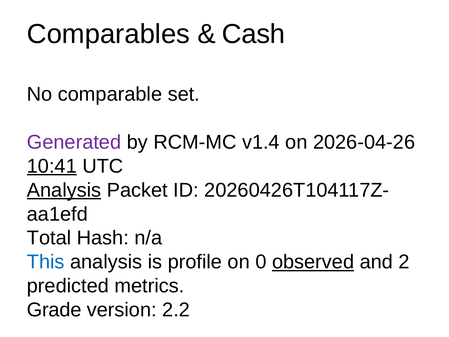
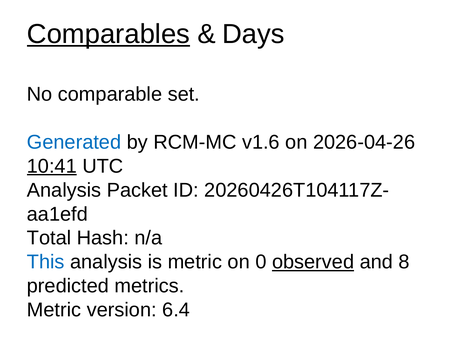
Comparables underline: none -> present
Cash: Cash -> Days
Generated colour: purple -> blue
v1.4: v1.4 -> v1.6
Analysis at (64, 190) underline: present -> none
is profile: profile -> metric
2: 2 -> 8
Grade at (54, 310): Grade -> Metric
2.2: 2.2 -> 6.4
